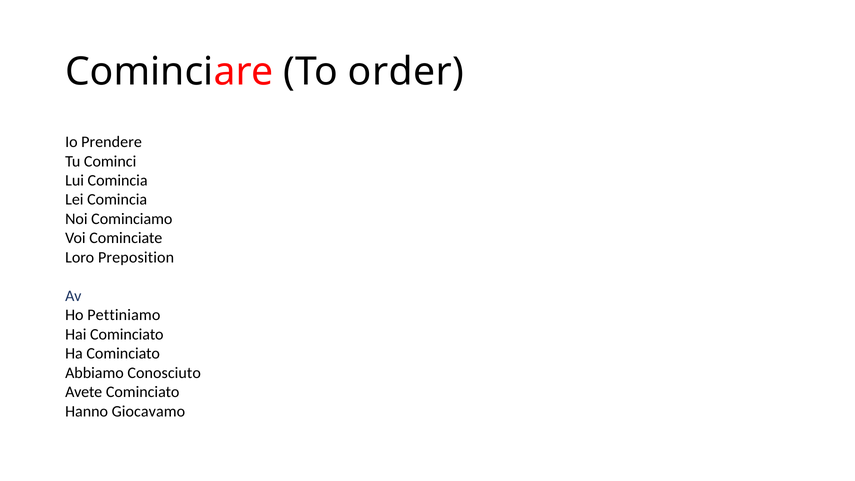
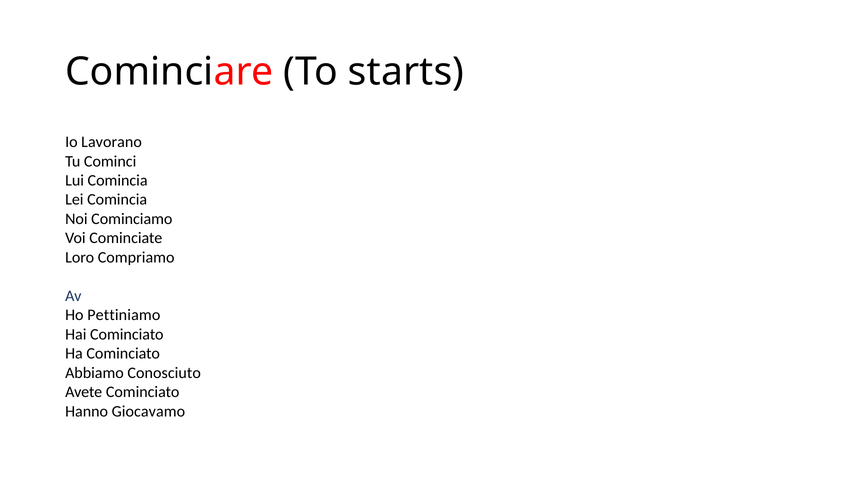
order: order -> starts
Prendere: Prendere -> Lavorano
Preposition: Preposition -> Compriamo
